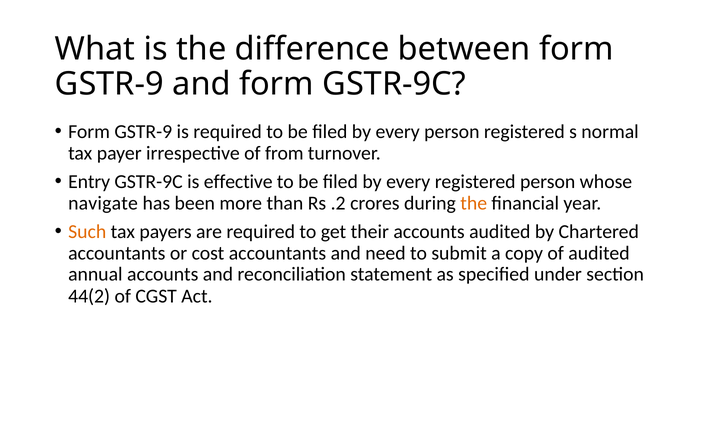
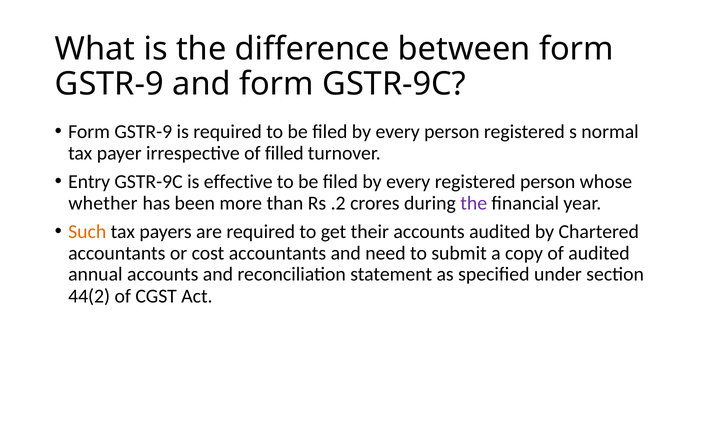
from: from -> filled
navigate: navigate -> whether
the at (474, 203) colour: orange -> purple
